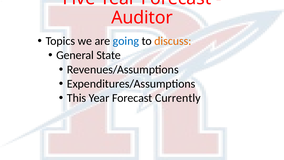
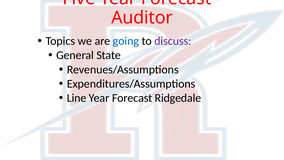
discuss colour: orange -> purple
This: This -> Line
Currently: Currently -> Ridgedale
